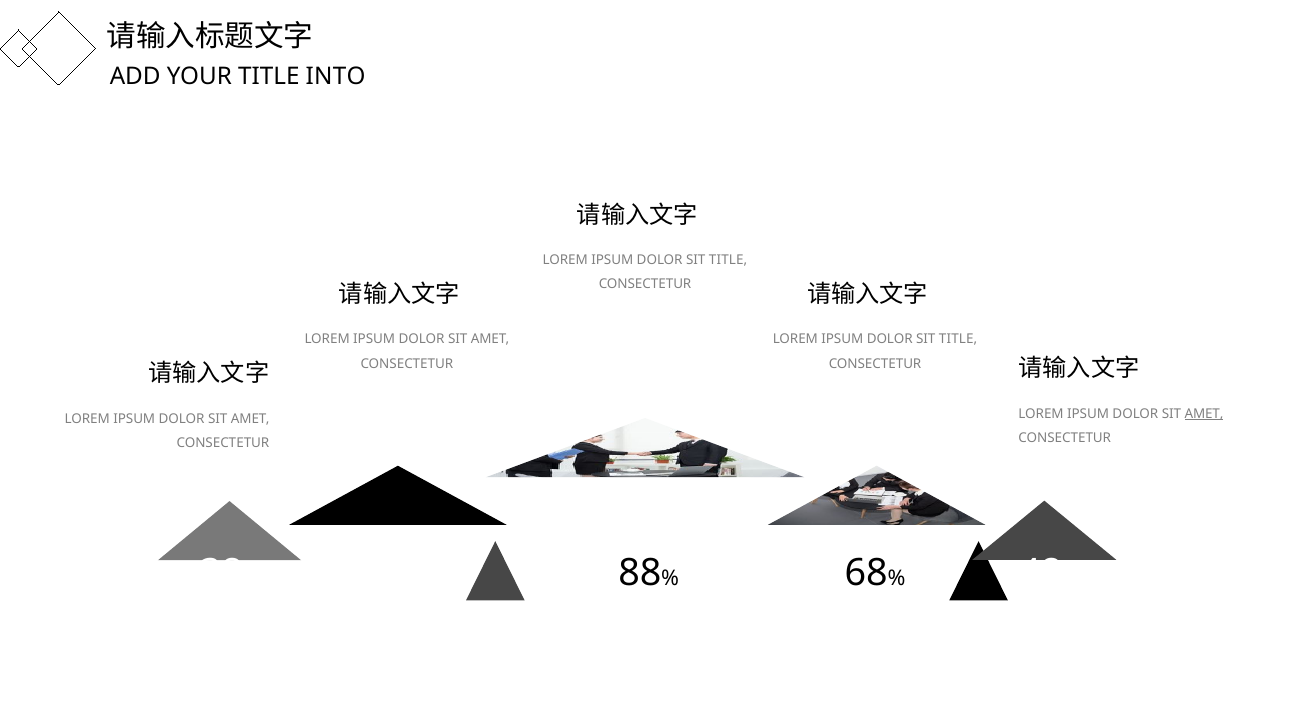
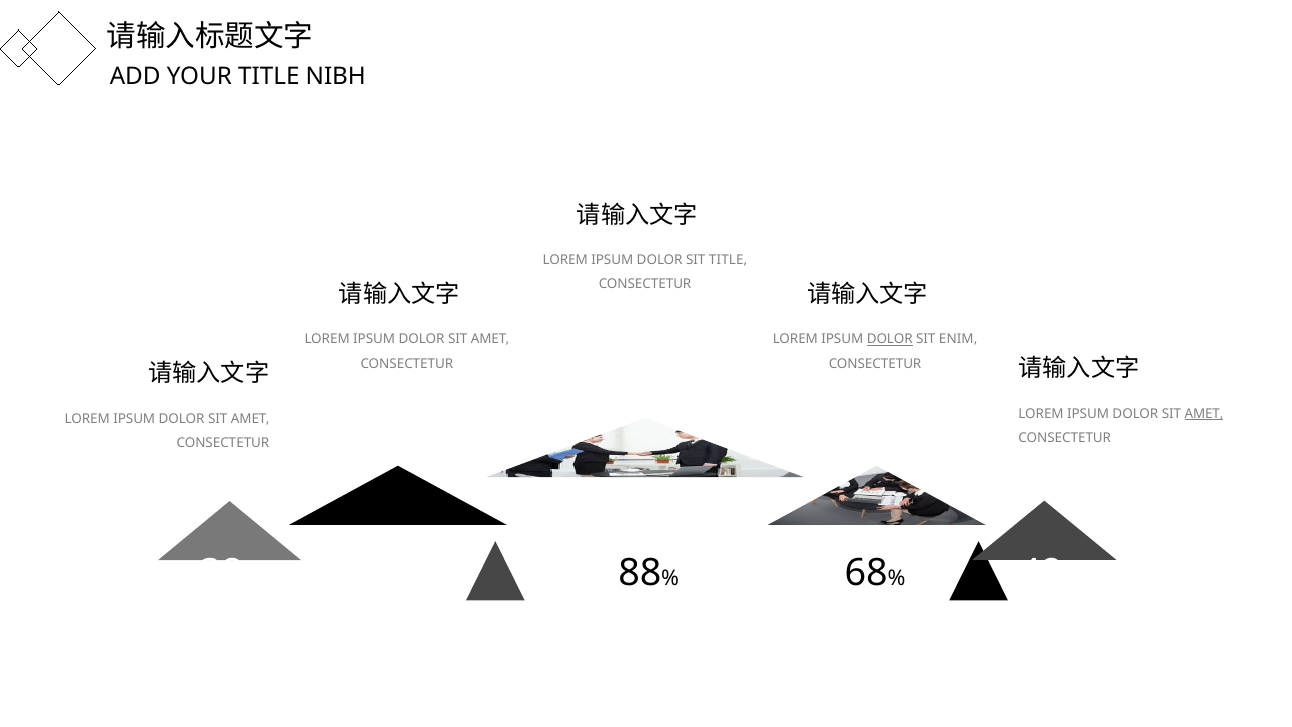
INTO: INTO -> NIBH
DOLOR at (890, 339) underline: none -> present
TITLE at (958, 339): TITLE -> ENIM
